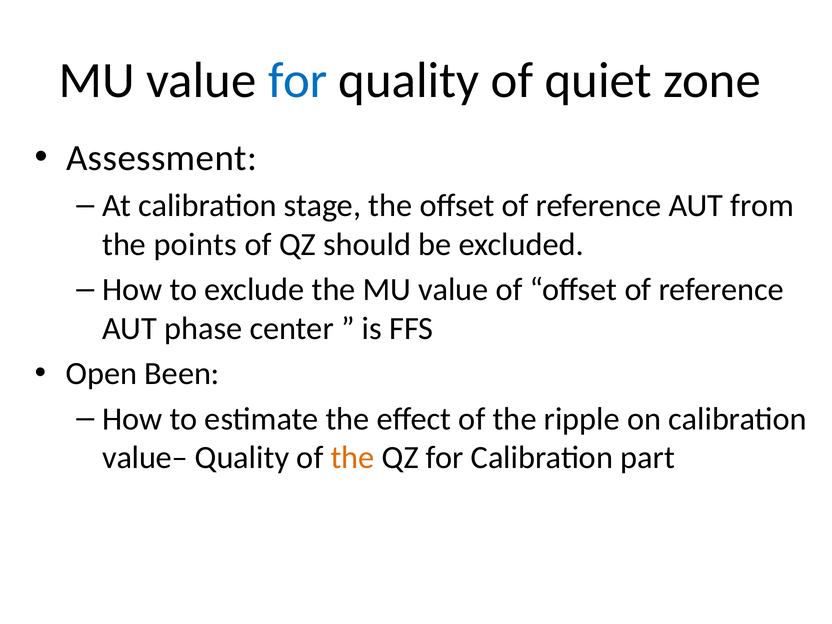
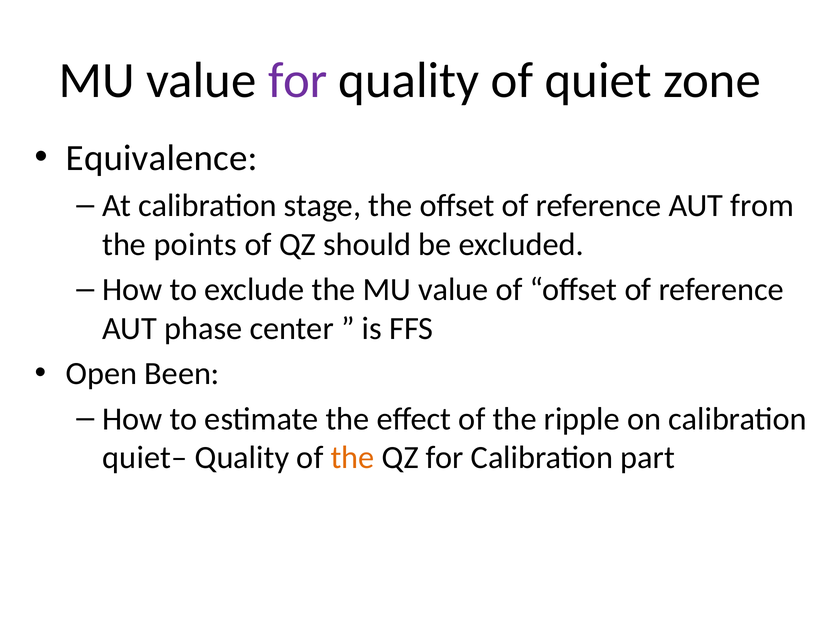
for at (298, 81) colour: blue -> purple
Assessment: Assessment -> Equivalence
value–: value– -> quiet–
